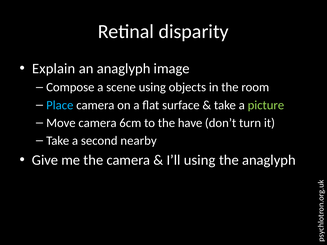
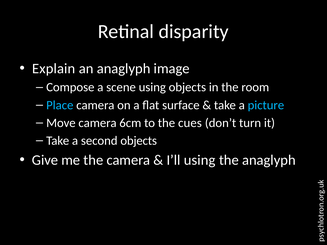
picture colour: light green -> light blue
have: have -> cues
second nearby: nearby -> objects
